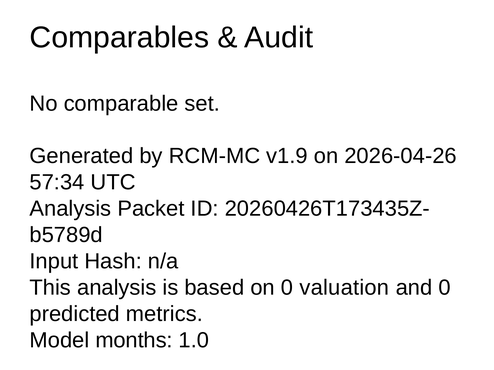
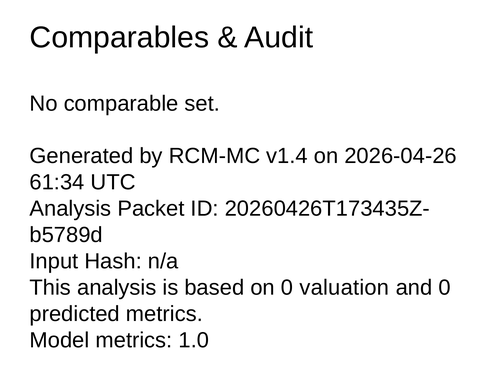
v1.9: v1.9 -> v1.4
57:34: 57:34 -> 61:34
Model months: months -> metrics
